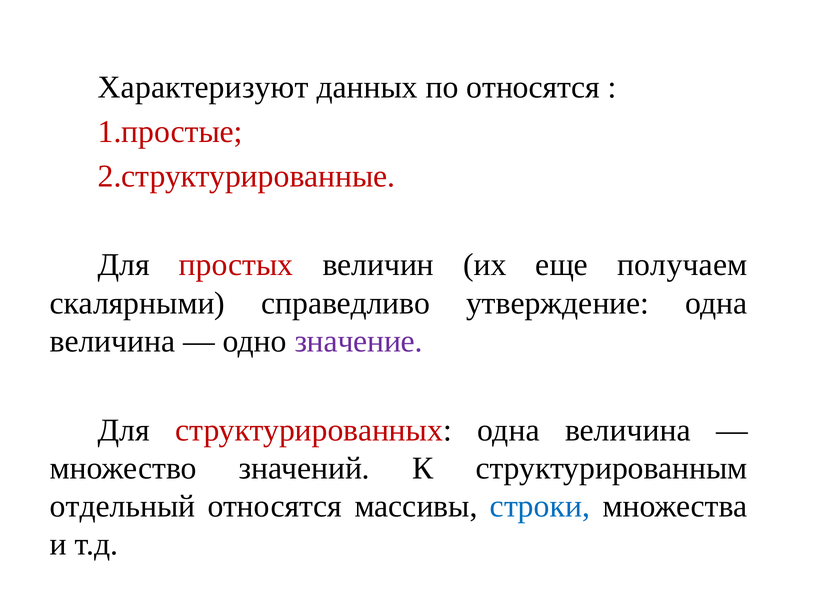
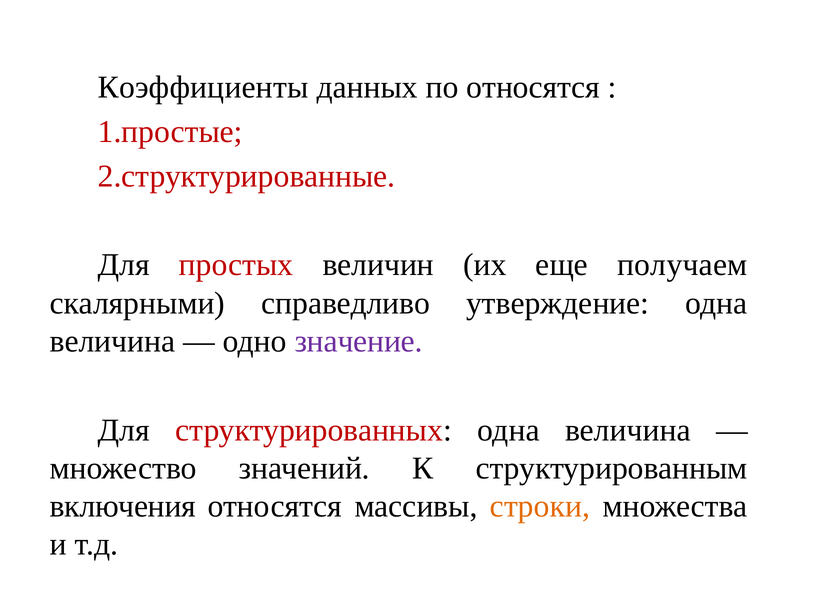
Характеризуют: Характеризуют -> Коэффициенты
отдельный: отдельный -> включения
строки colour: blue -> orange
